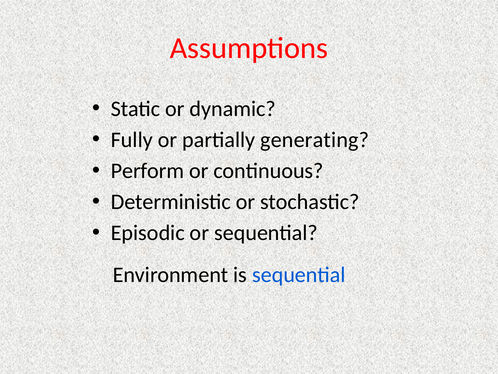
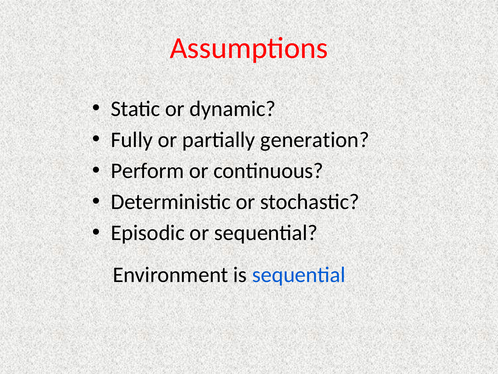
generating: generating -> generation
